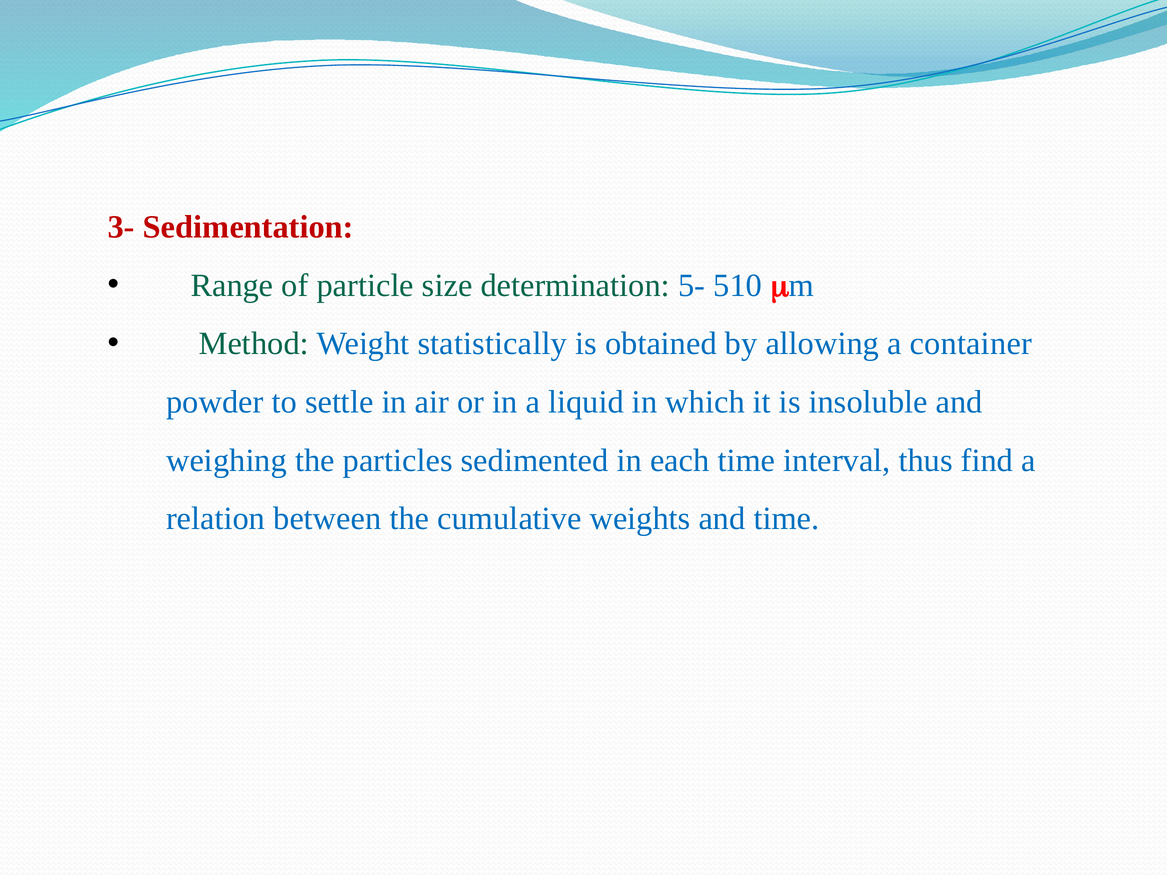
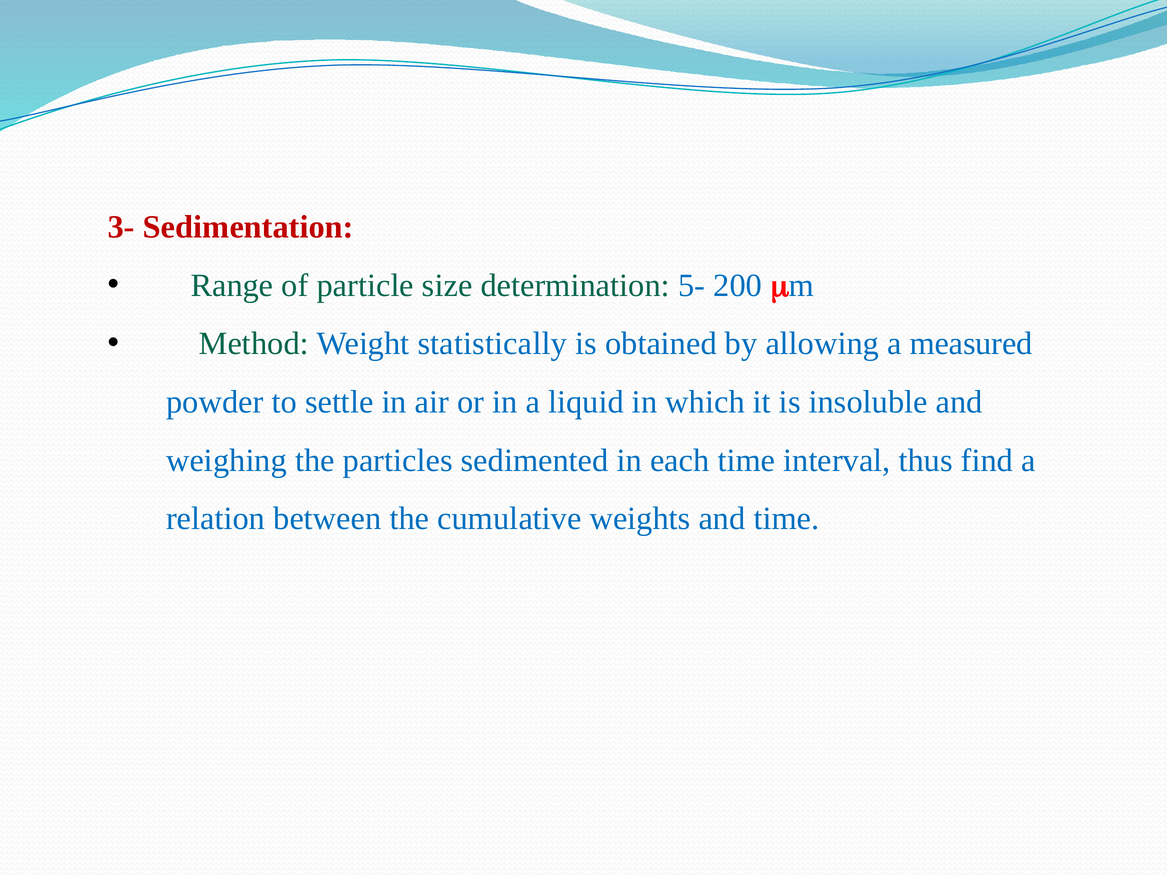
510: 510 -> 200
container: container -> measured
